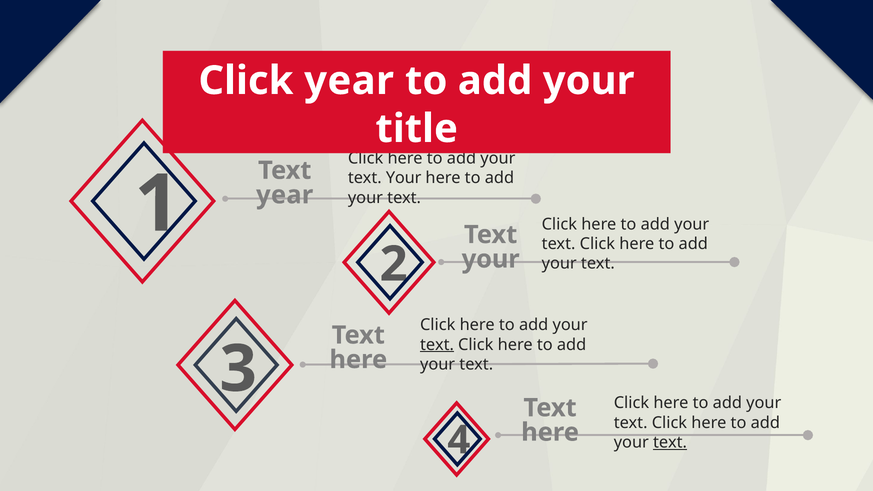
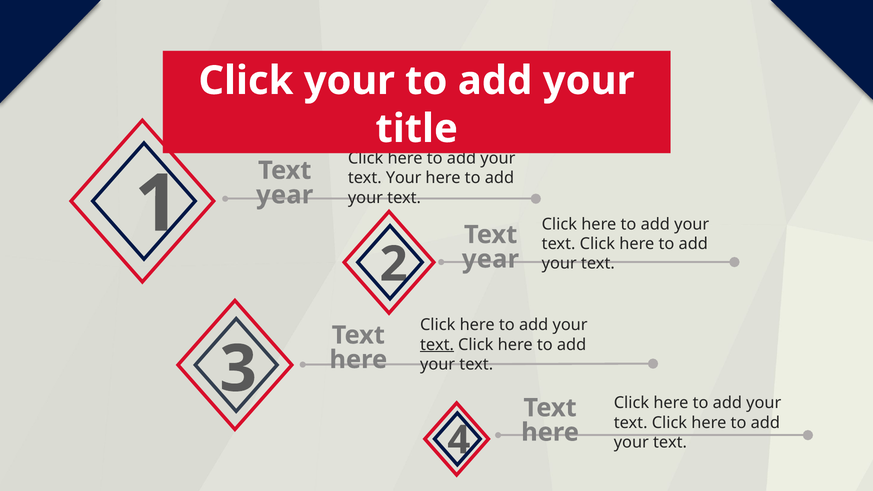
Click year: year -> your
your at (491, 259): your -> year
text at (670, 442) underline: present -> none
